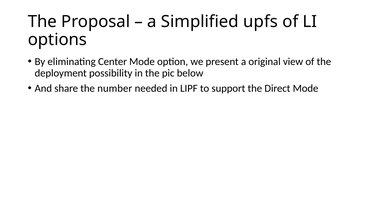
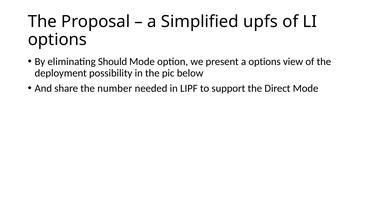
Center: Center -> Should
a original: original -> options
